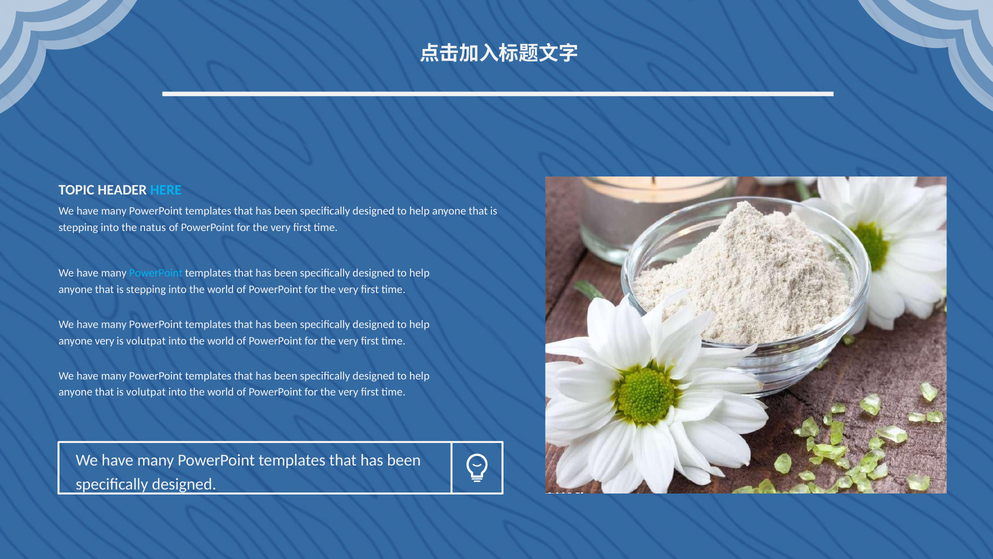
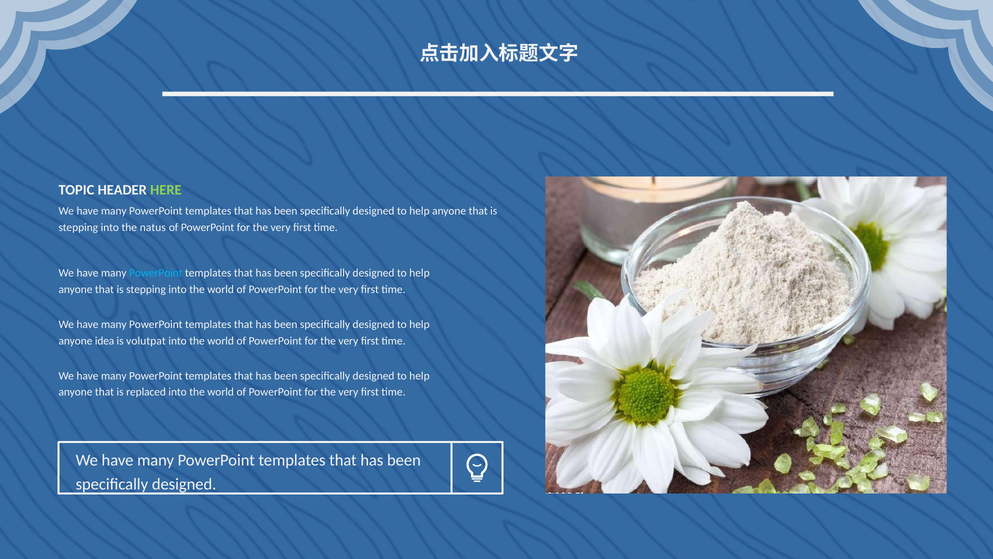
HERE colour: light blue -> light green
anyone very: very -> idea
that is volutpat: volutpat -> replaced
